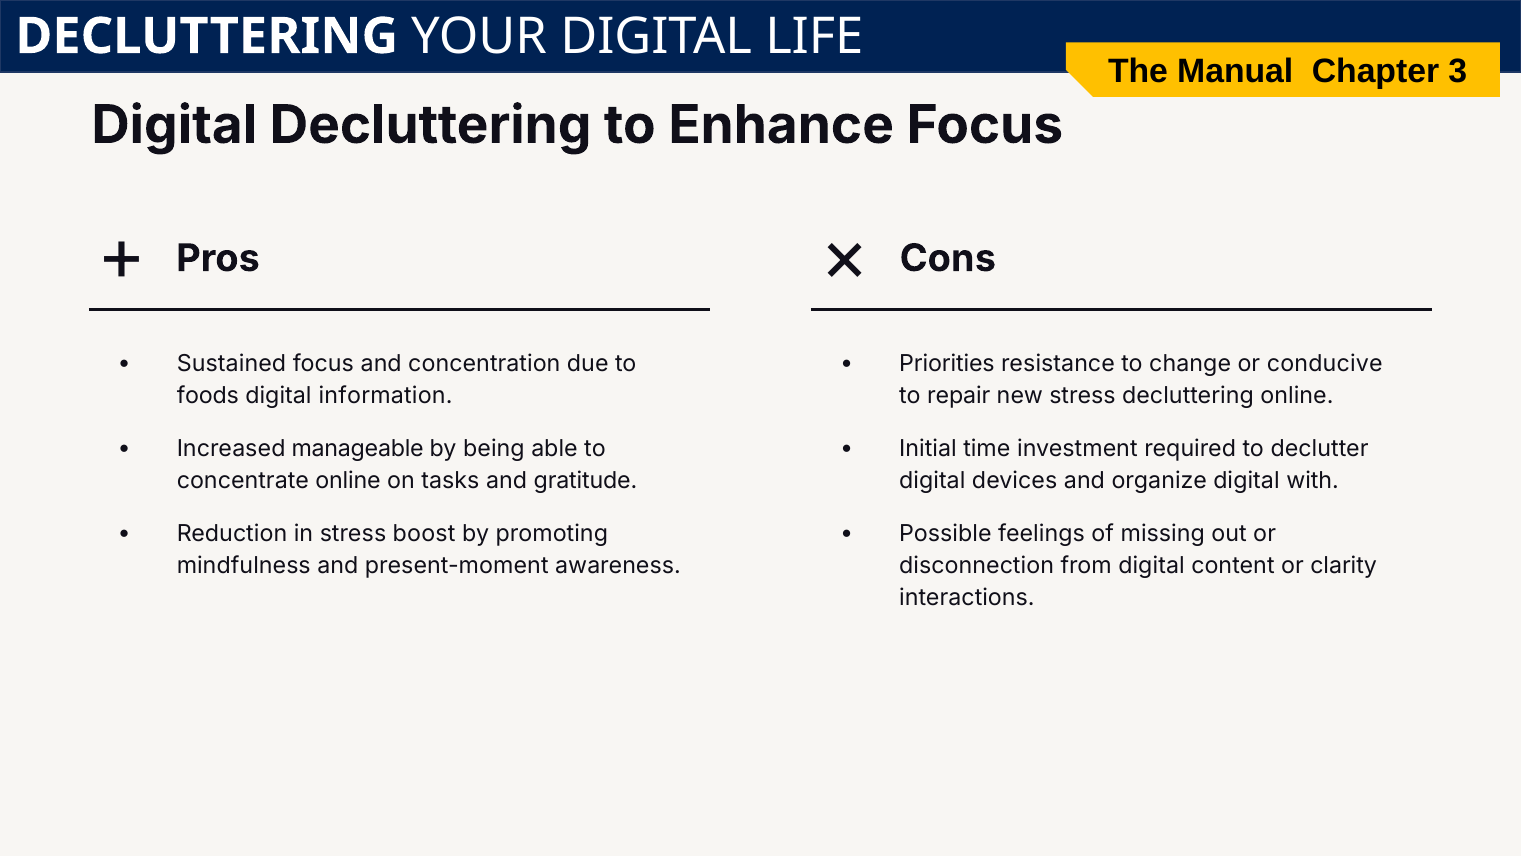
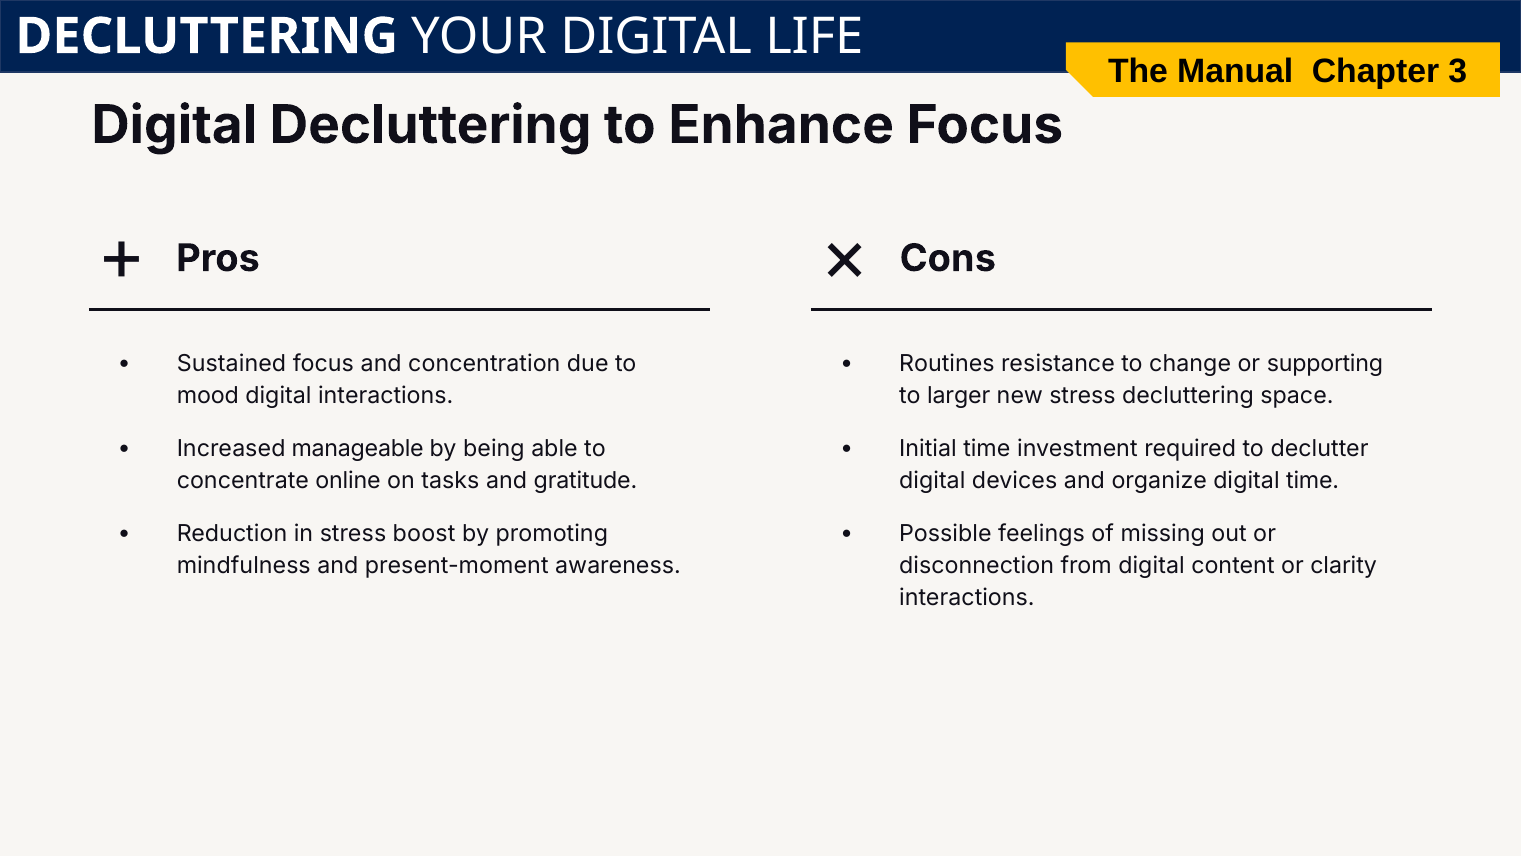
Priorities: Priorities -> Routines
conducive: conducive -> supporting
foods: foods -> mood
digital information: information -> interactions
repair: repair -> larger
decluttering online: online -> space
digital with: with -> time
